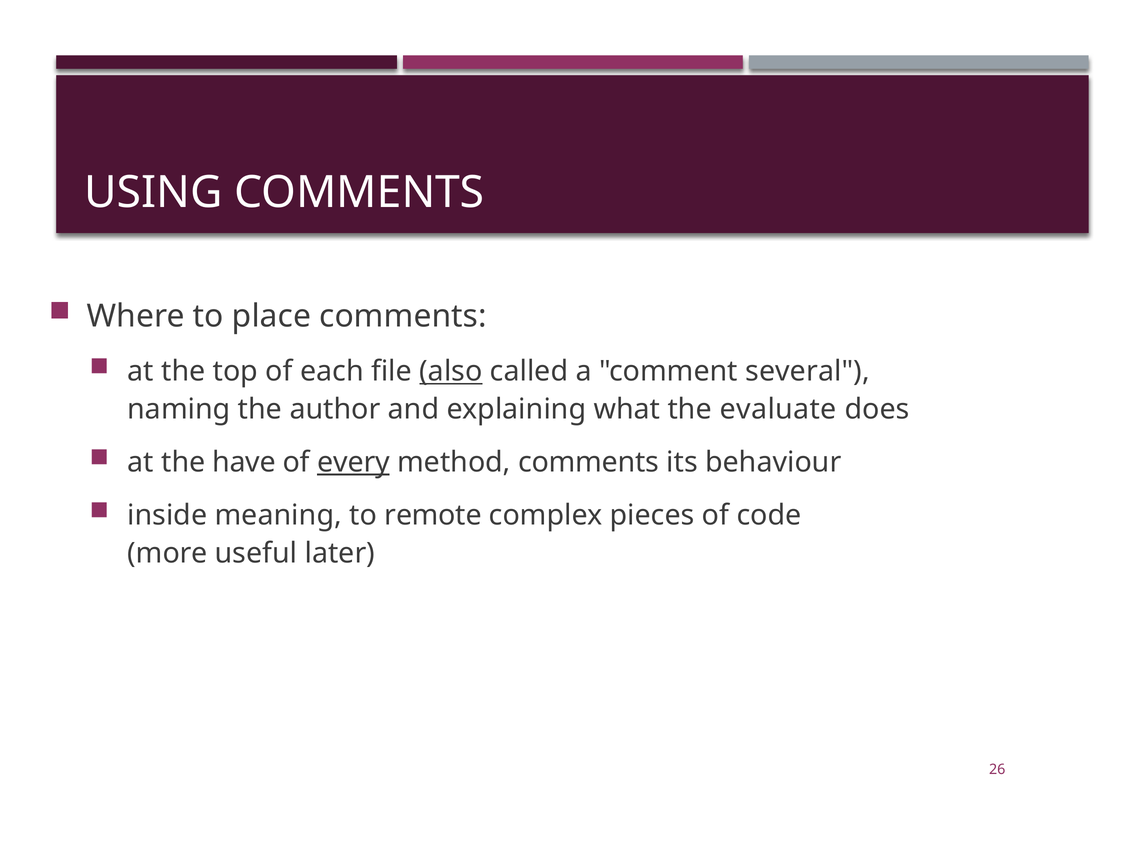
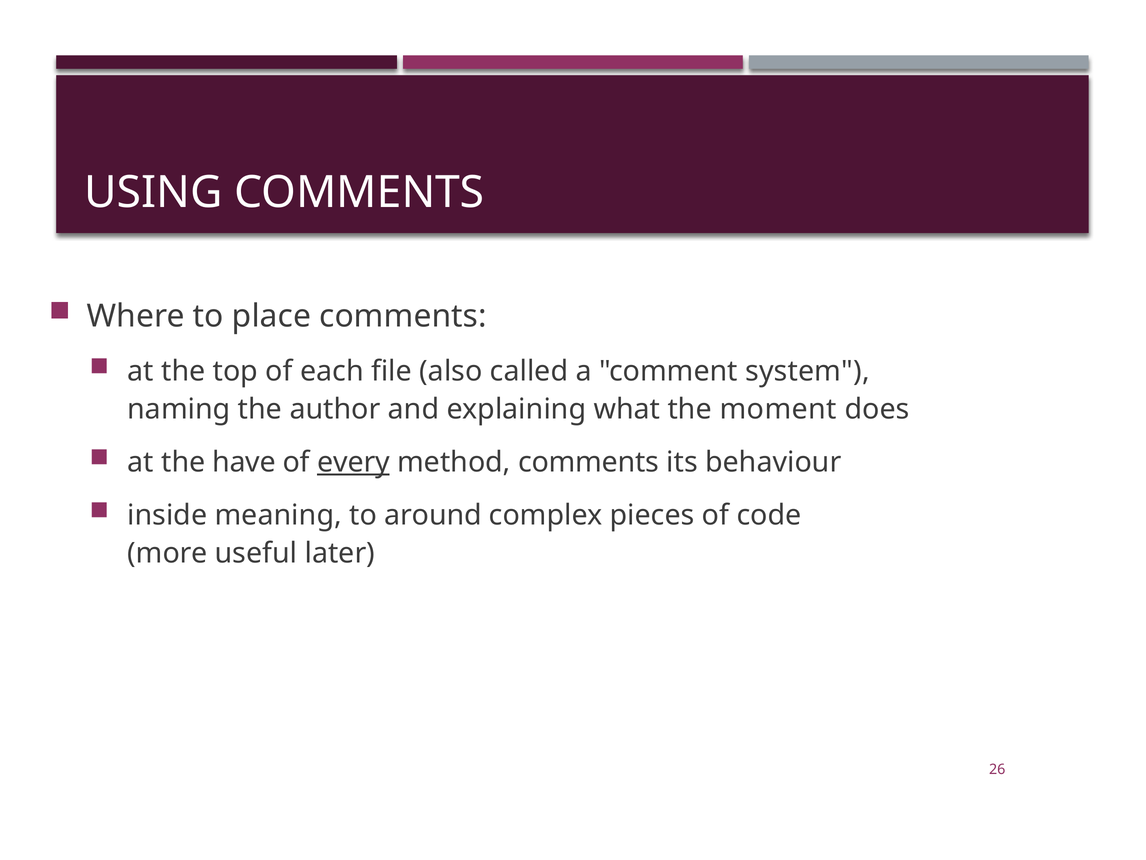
also underline: present -> none
several: several -> system
evaluate: evaluate -> moment
remote: remote -> around
